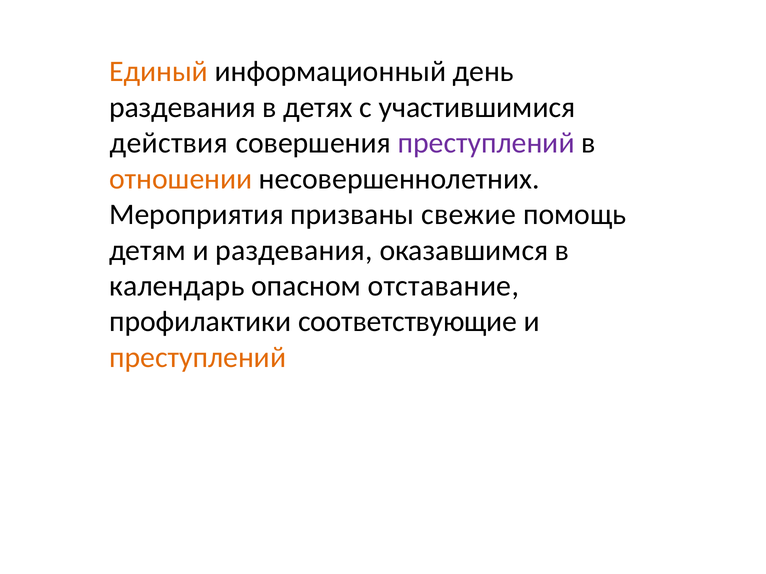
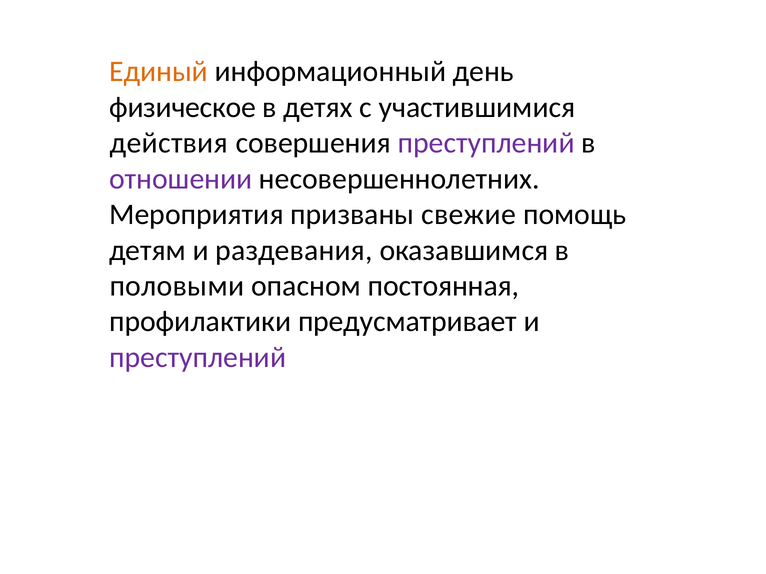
раздевания at (183, 107): раздевания -> физическое
отношении colour: orange -> purple
календарь: календарь -> половыми
отставание: отставание -> постоянная
соответствующие: соответствующие -> предусматривает
преступлений at (198, 358) colour: orange -> purple
